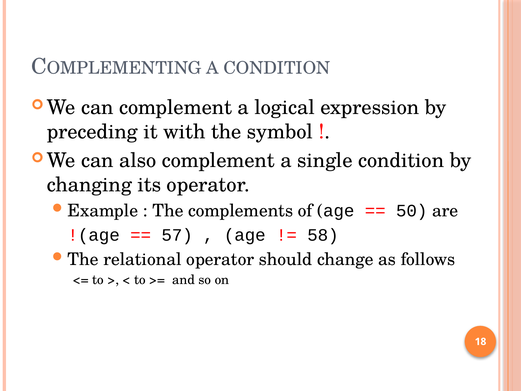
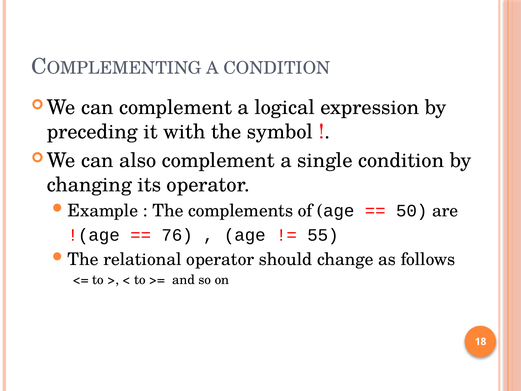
57: 57 -> 76
58: 58 -> 55
